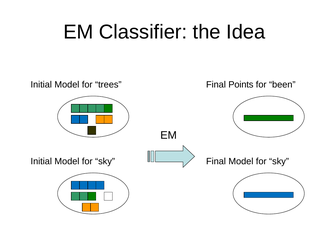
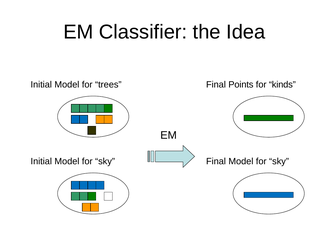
been: been -> kinds
